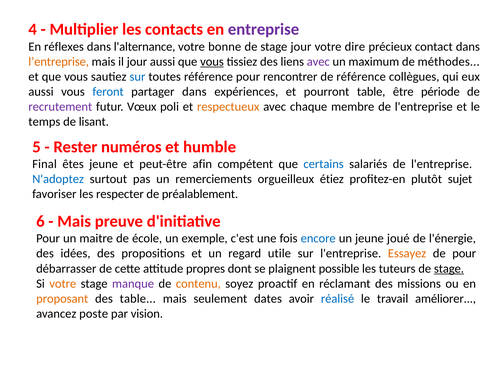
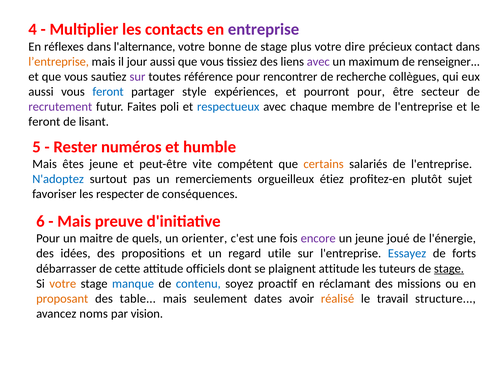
stage jour: jour -> plus
vous at (212, 62) underline: present -> none
méthodes: méthodes -> renseigner
sur at (137, 77) colour: blue -> purple
de référence: référence -> recherche
partager dans: dans -> style
pourront table: table -> pour
période: période -> secteur
Vœux: Vœux -> Faites
respectueux colour: orange -> blue
temps at (44, 122): temps -> feront
Final at (45, 164): Final -> Mais
afin: afin -> vite
certains colour: blue -> orange
préalablement: préalablement -> conséquences
école: école -> quels
exemple: exemple -> orienter
encore colour: blue -> purple
Essayez colour: orange -> blue
de pour: pour -> forts
propres: propres -> officiels
plaignent possible: possible -> attitude
manque colour: purple -> blue
contenu colour: orange -> blue
réalisé colour: blue -> orange
améliorer: améliorer -> structure
poste: poste -> noms
